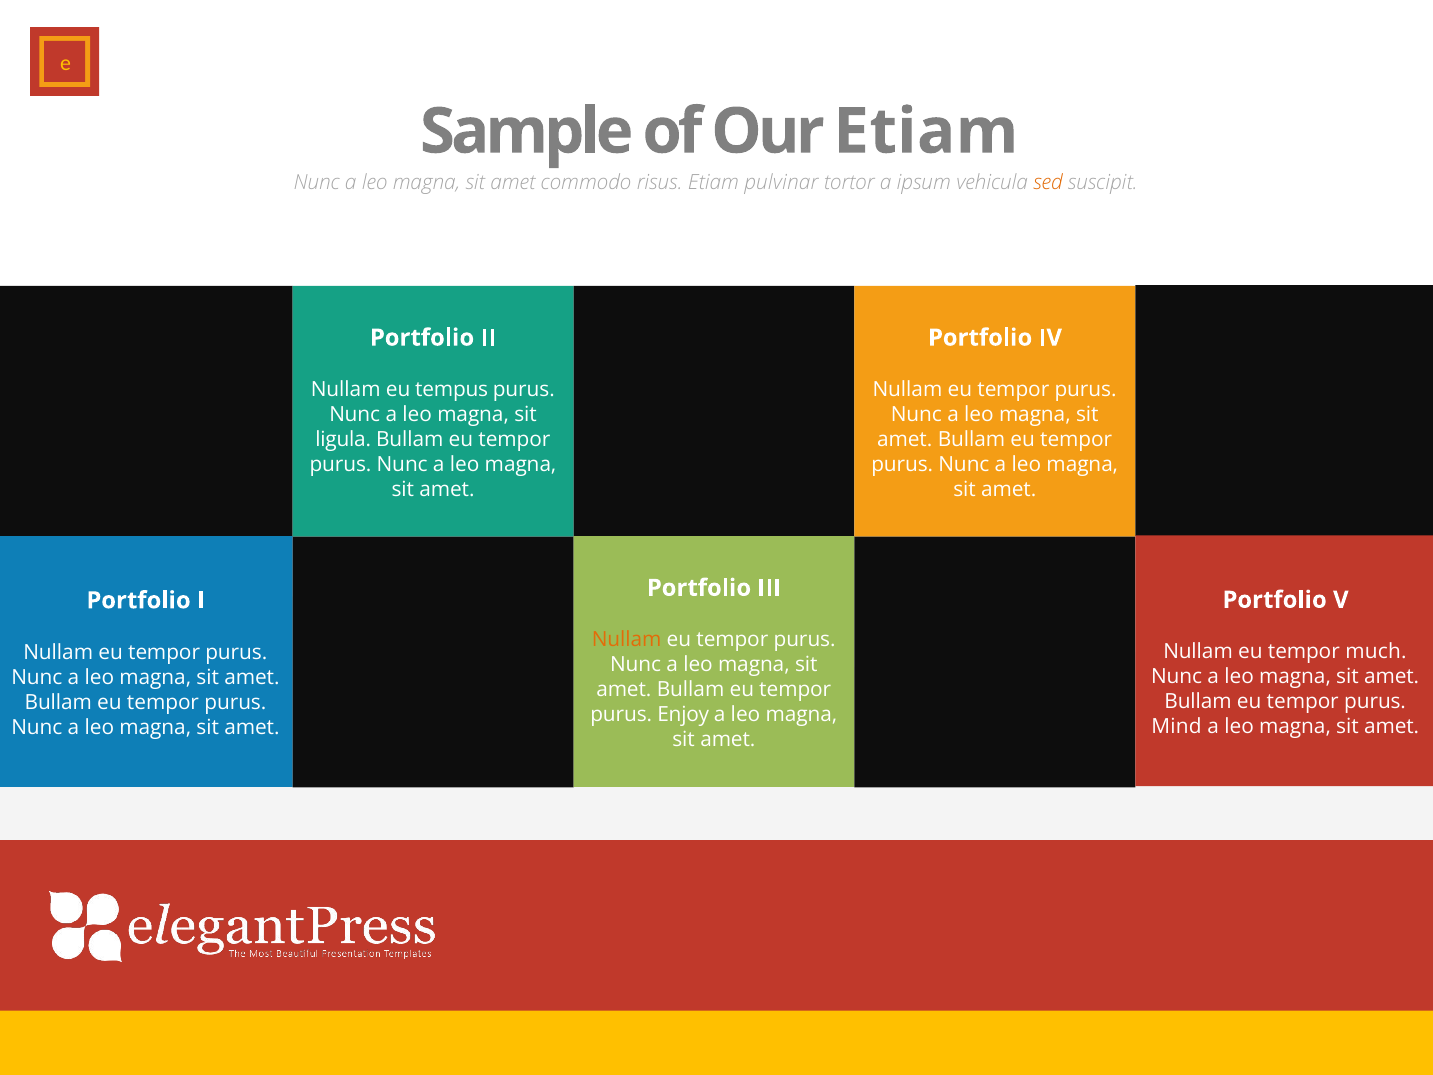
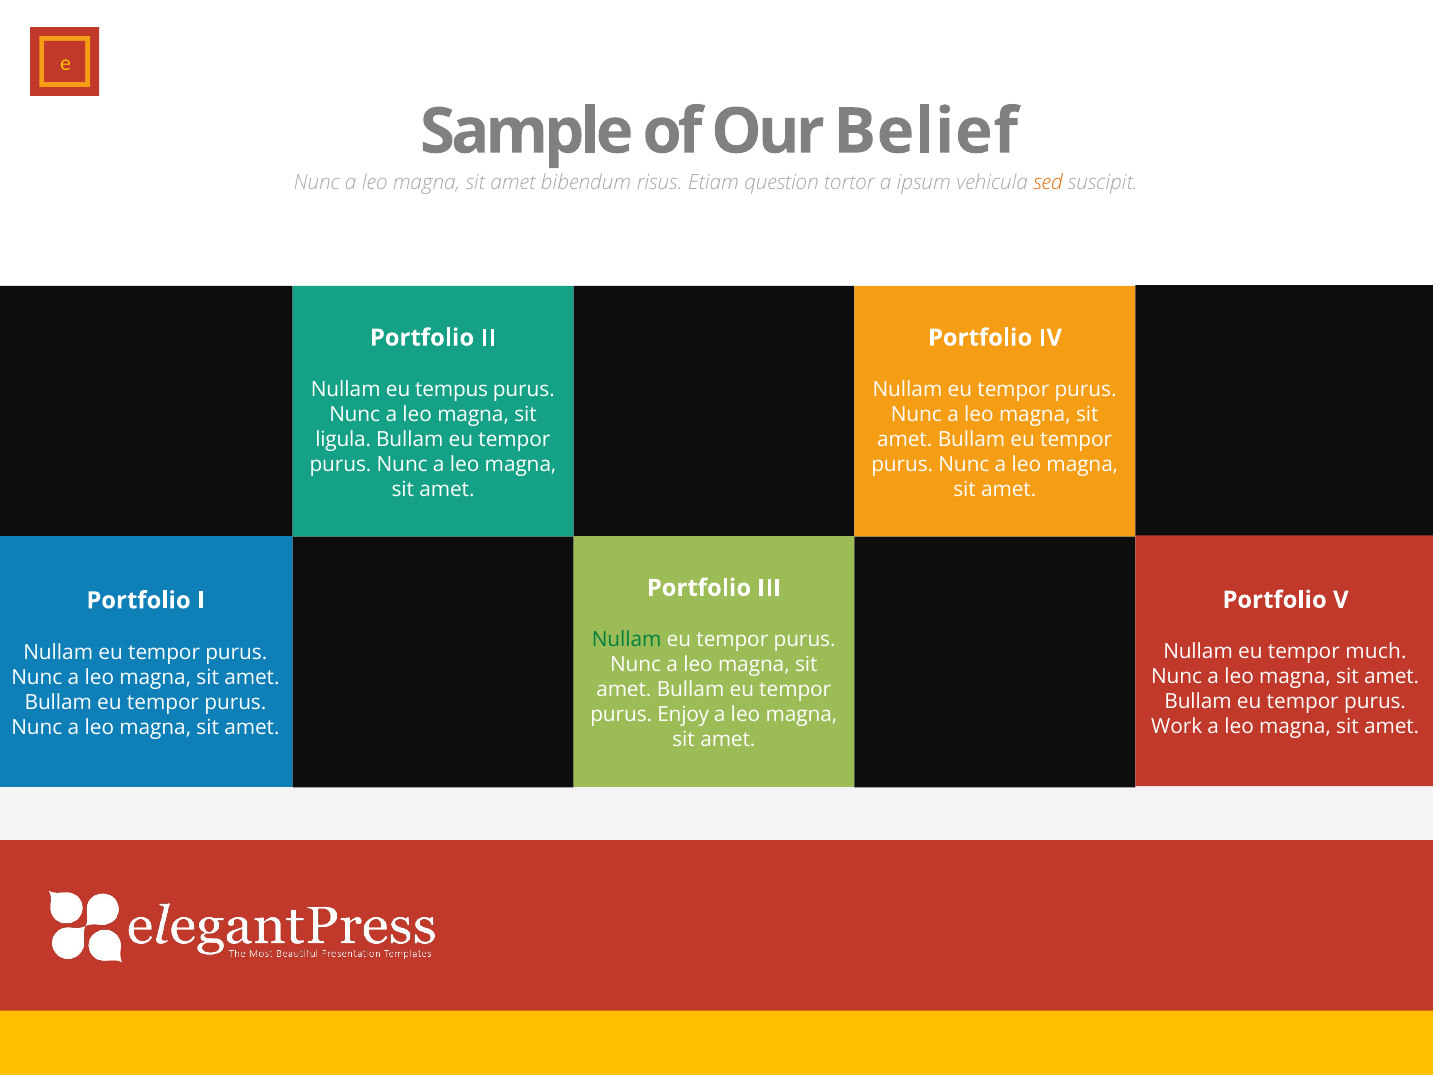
Our Etiam: Etiam -> Belief
commodo: commodo -> bibendum
pulvinar: pulvinar -> question
Nullam at (627, 639) colour: orange -> green
Mind: Mind -> Work
